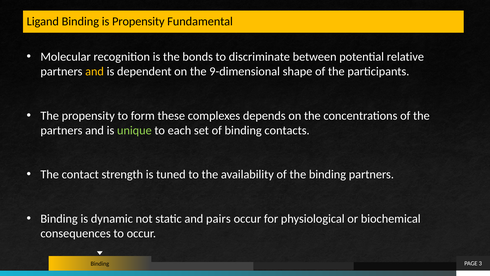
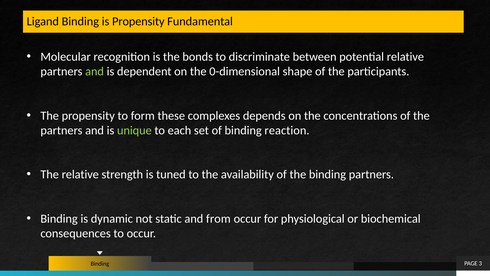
and at (95, 71) colour: yellow -> light green
9-dimensional: 9-dimensional -> 0-dimensional
contacts: contacts -> reaction
The contact: contact -> relative
pairs: pairs -> from
